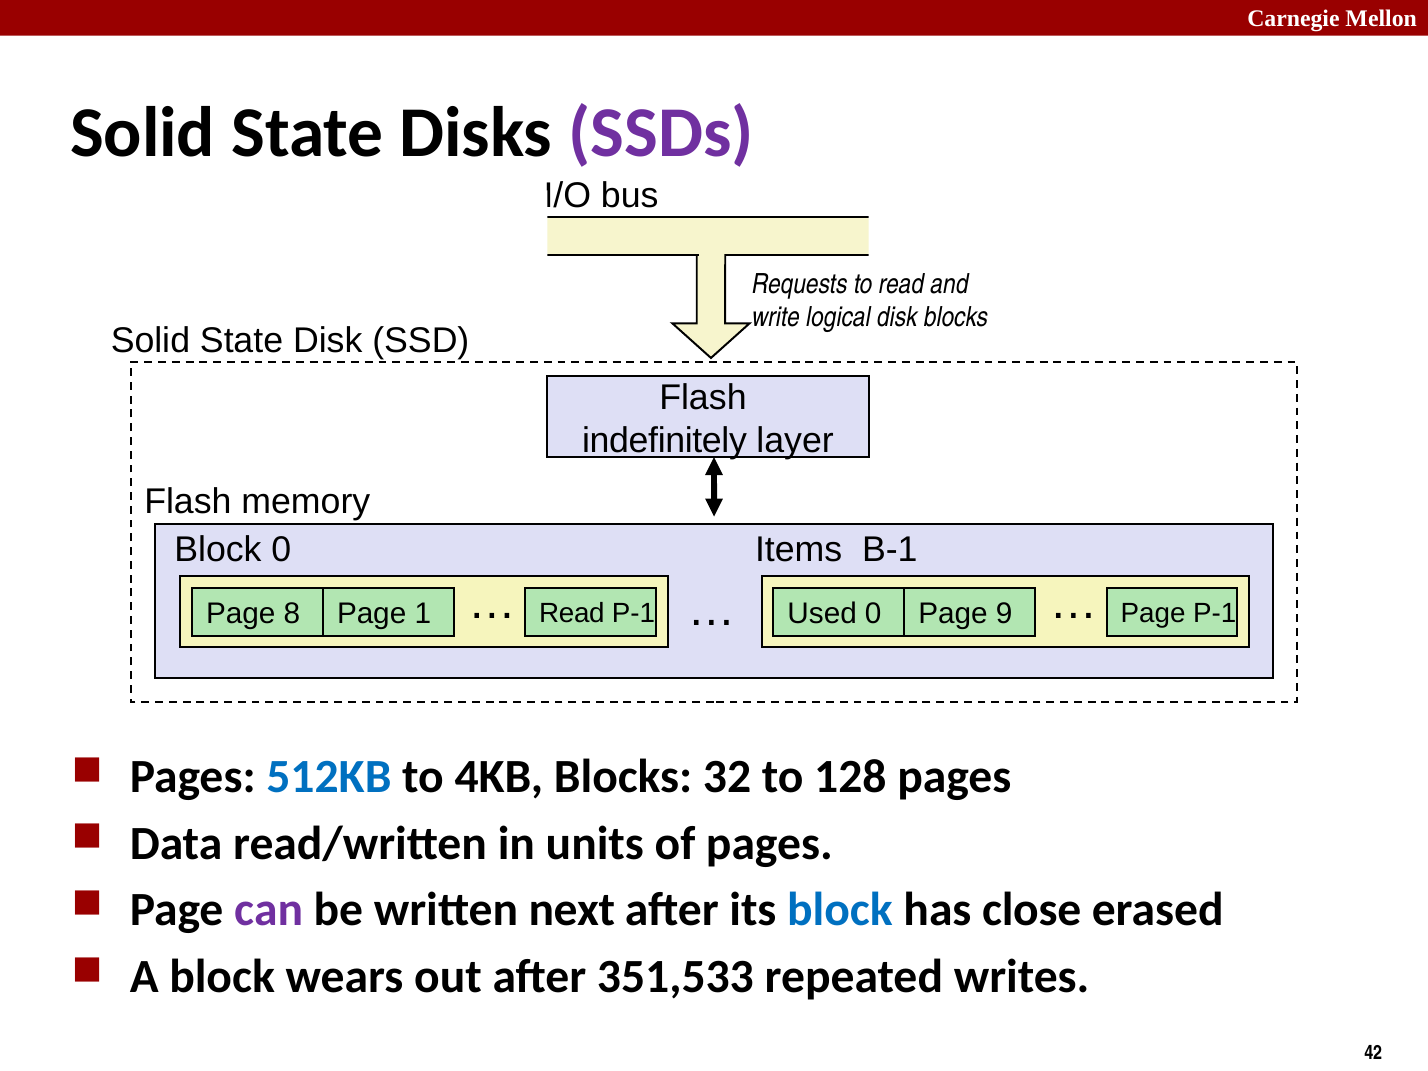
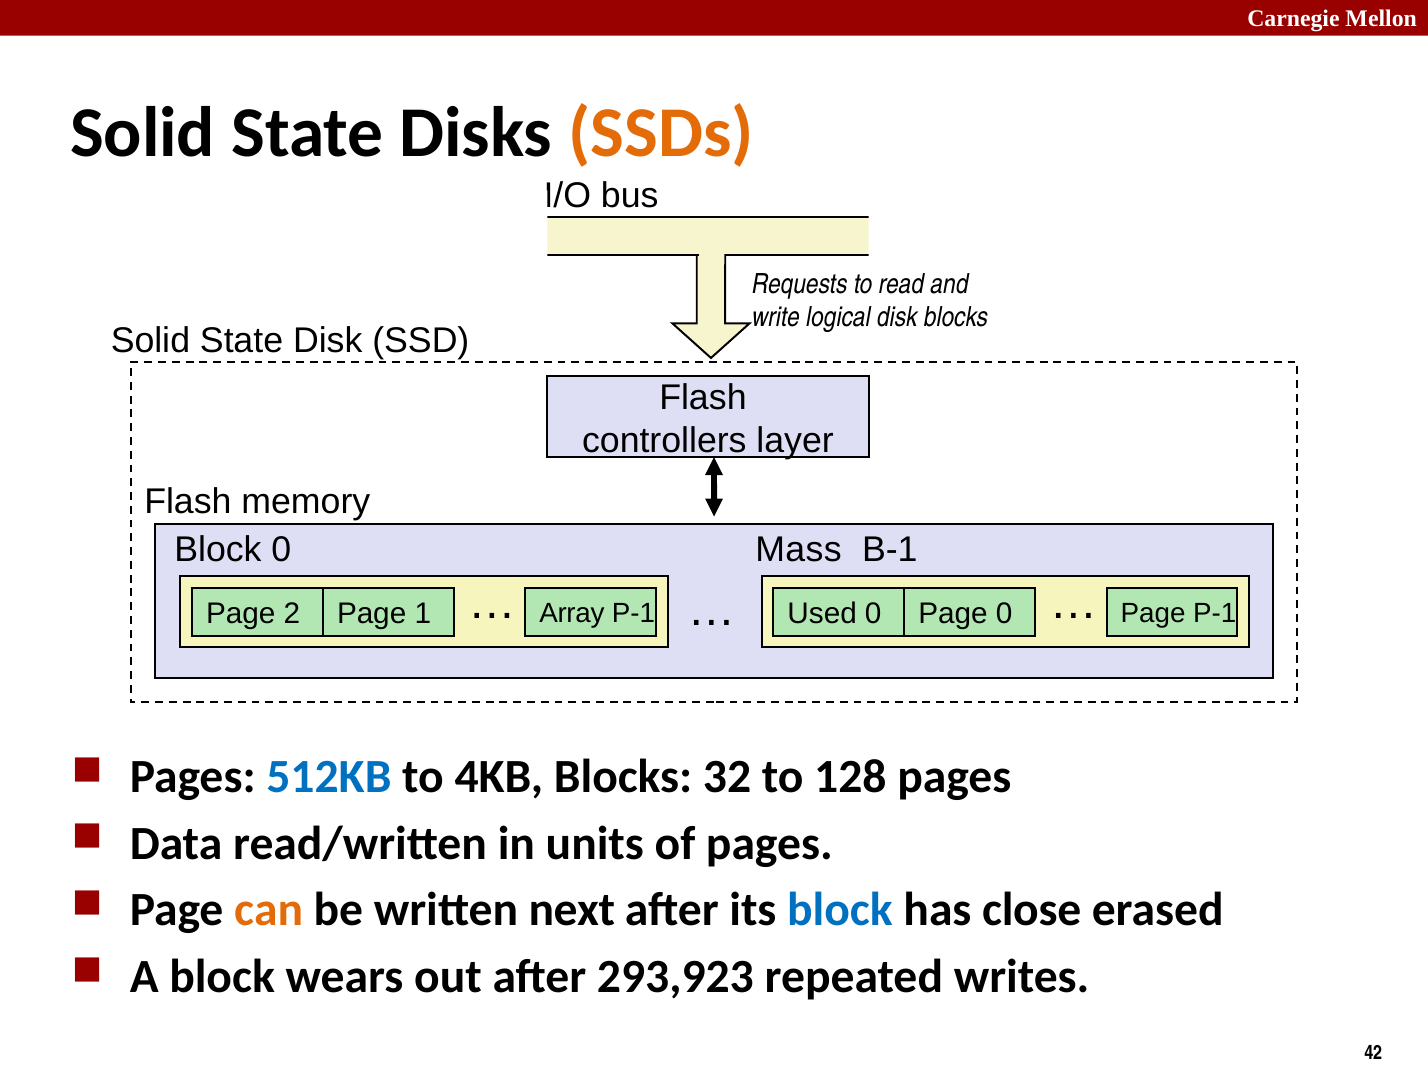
SSDs colour: purple -> orange
indefinitely: indefinitely -> controllers
Items: Items -> Mass
Page 9: 9 -> 0
8: 8 -> 2
1 Read: Read -> Array
can colour: purple -> orange
351,533: 351,533 -> 293,923
